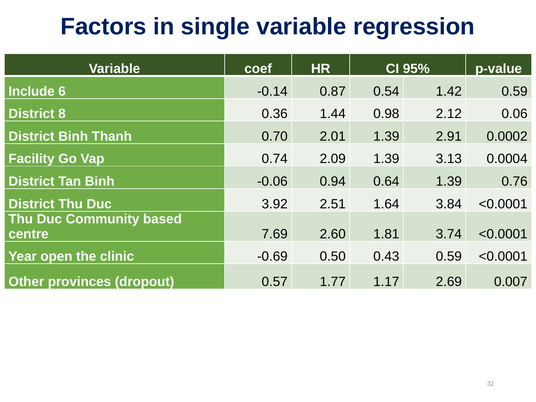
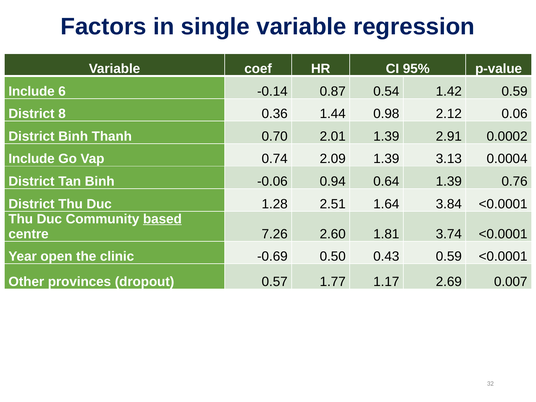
Facility at (32, 159): Facility -> Include
3.92: 3.92 -> 1.28
based underline: none -> present
7.69: 7.69 -> 7.26
